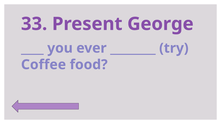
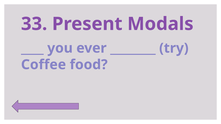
George: George -> Modals
